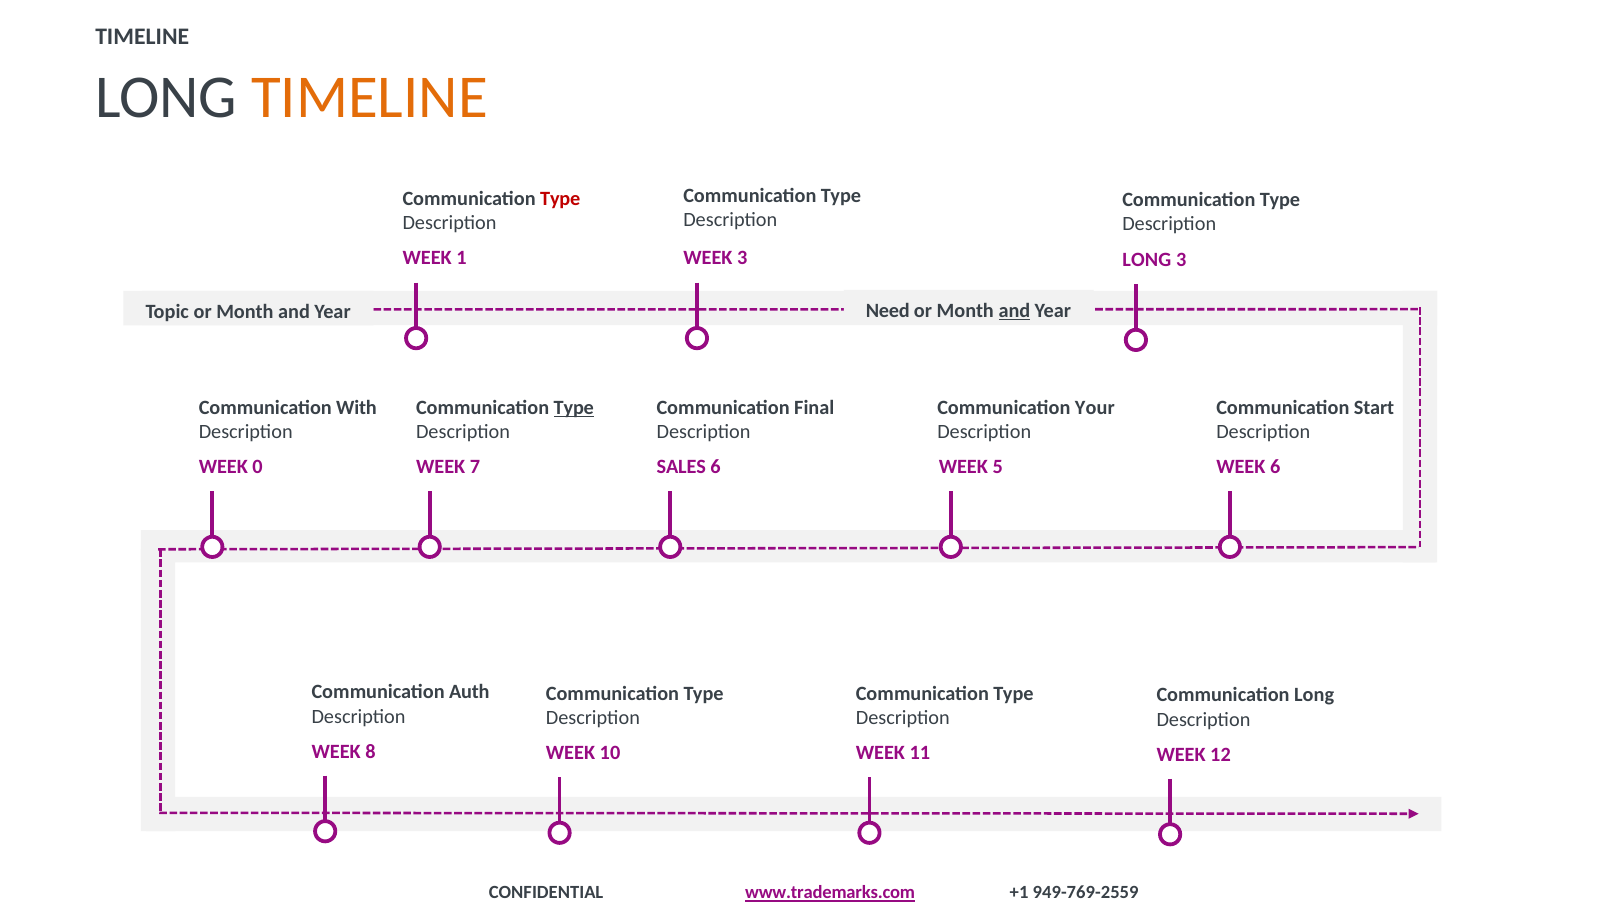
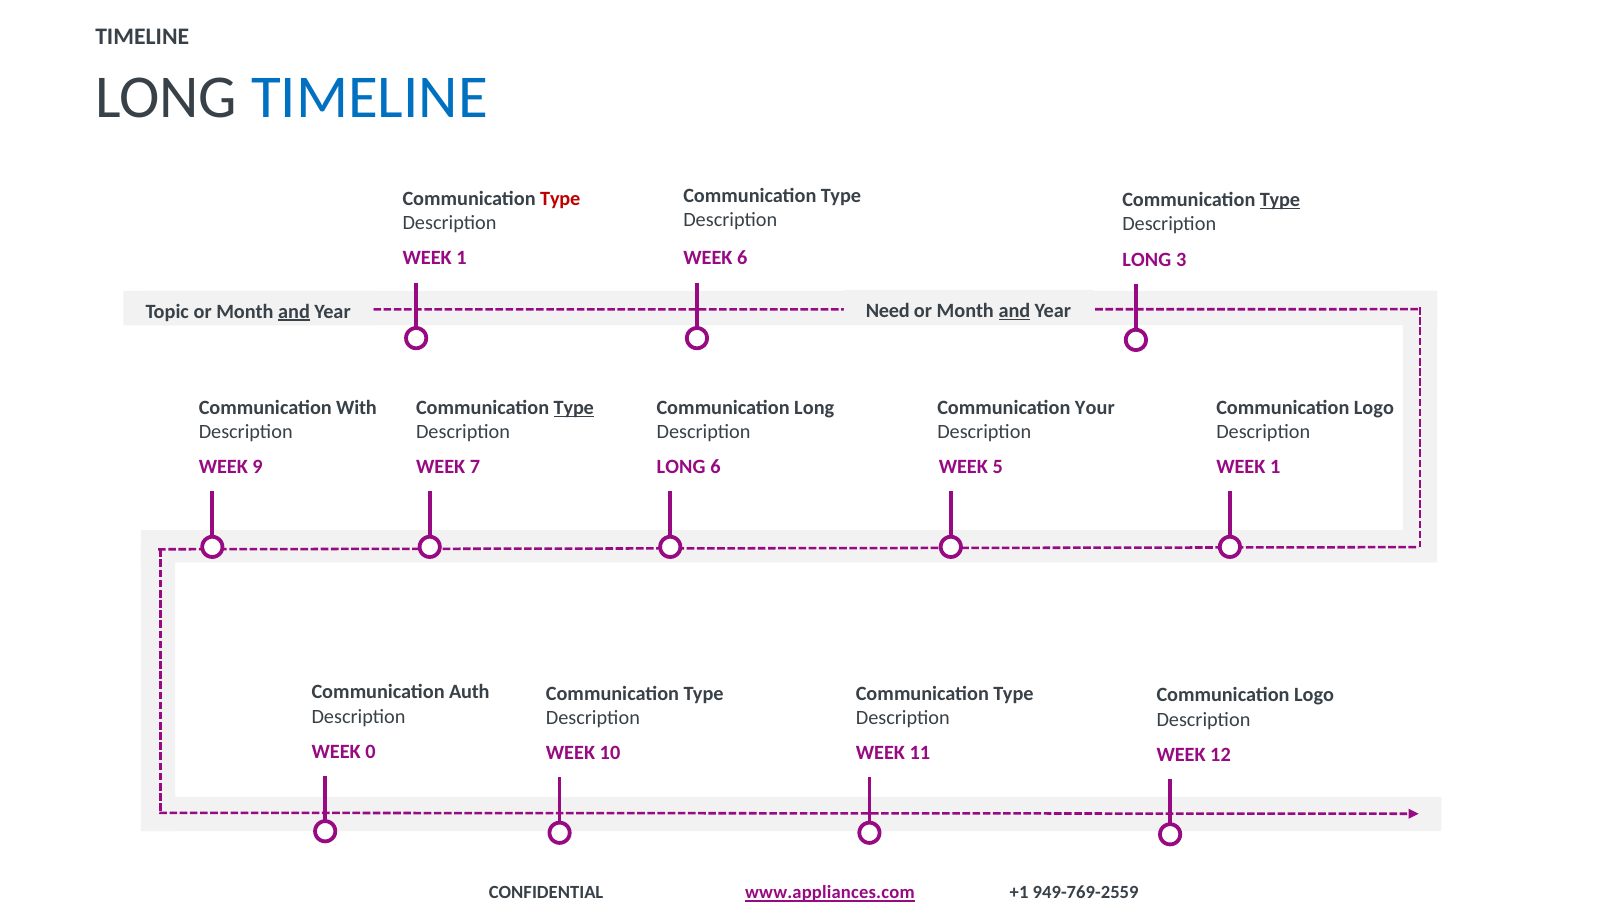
TIMELINE at (370, 97) colour: orange -> blue
Type at (1280, 200) underline: none -> present
WEEK 3: 3 -> 6
and at (294, 312) underline: none -> present
Communication Final: Final -> Long
Start at (1374, 408): Start -> Logo
0: 0 -> 9
SALES at (681, 467): SALES -> LONG
6 at (1275, 467): 6 -> 1
Long at (1314, 695): Long -> Logo
8: 8 -> 0
www.trademarks.com: www.trademarks.com -> www.appliances.com
